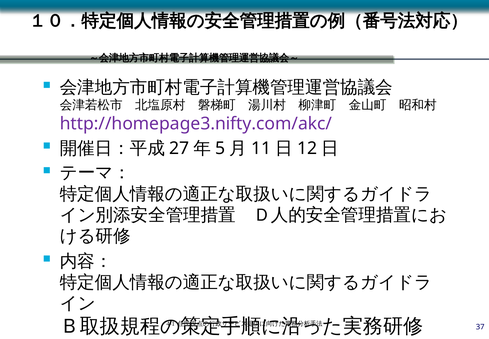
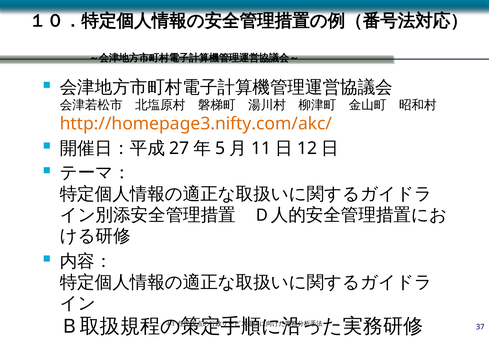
http://homepage3.nifty.com/akc/ colour: purple -> orange
